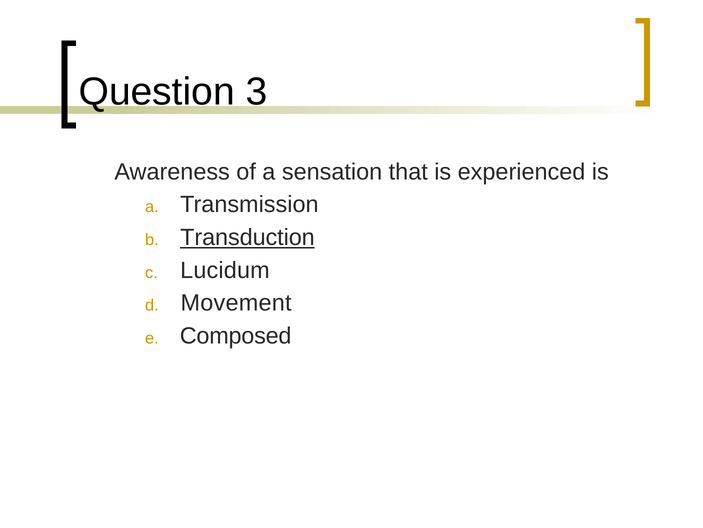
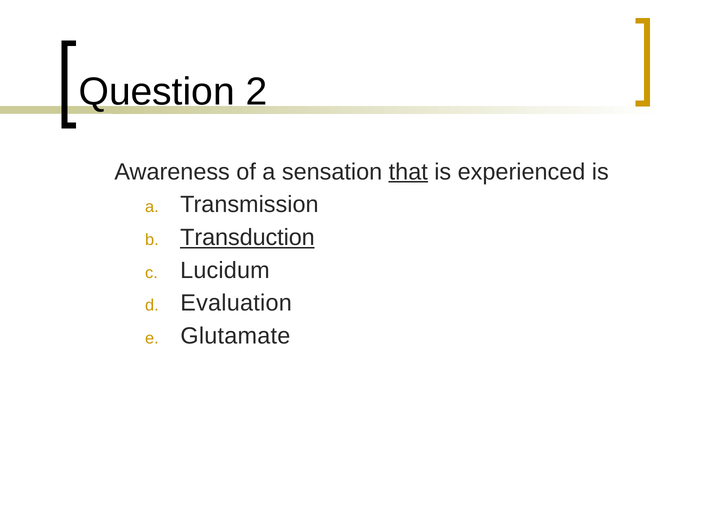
3: 3 -> 2
that underline: none -> present
Movement: Movement -> Evaluation
Composed: Composed -> Glutamate
